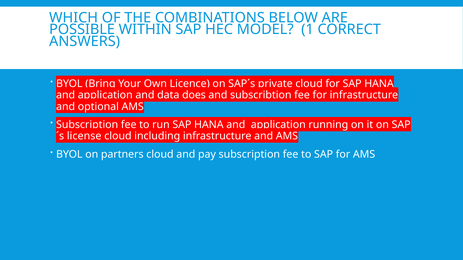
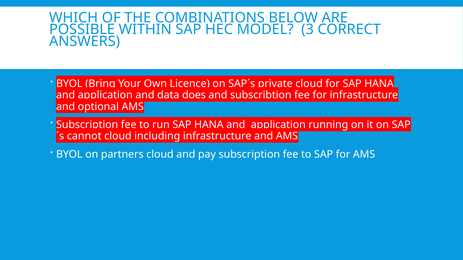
1: 1 -> 3
license: license -> cannot
